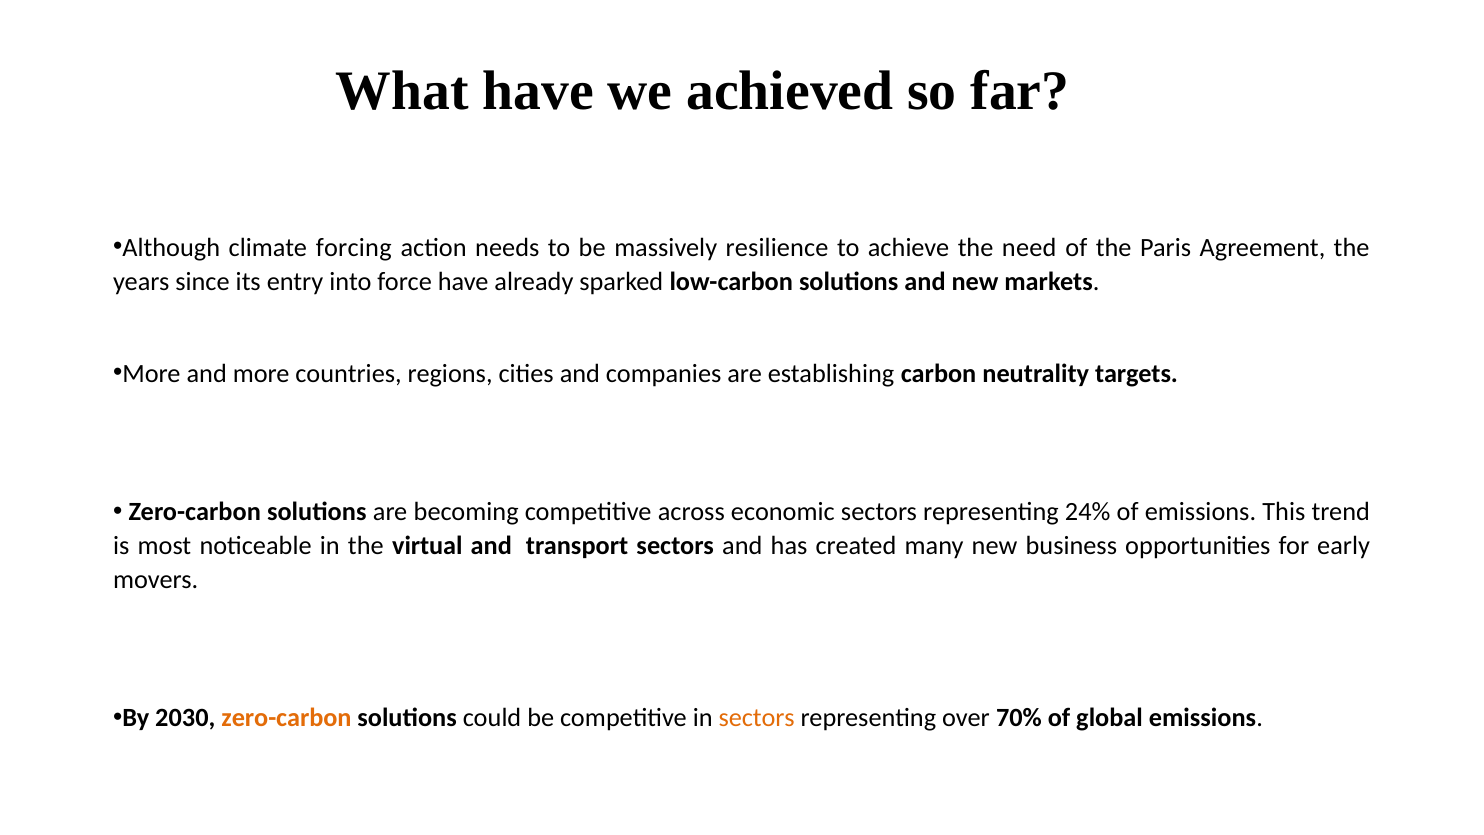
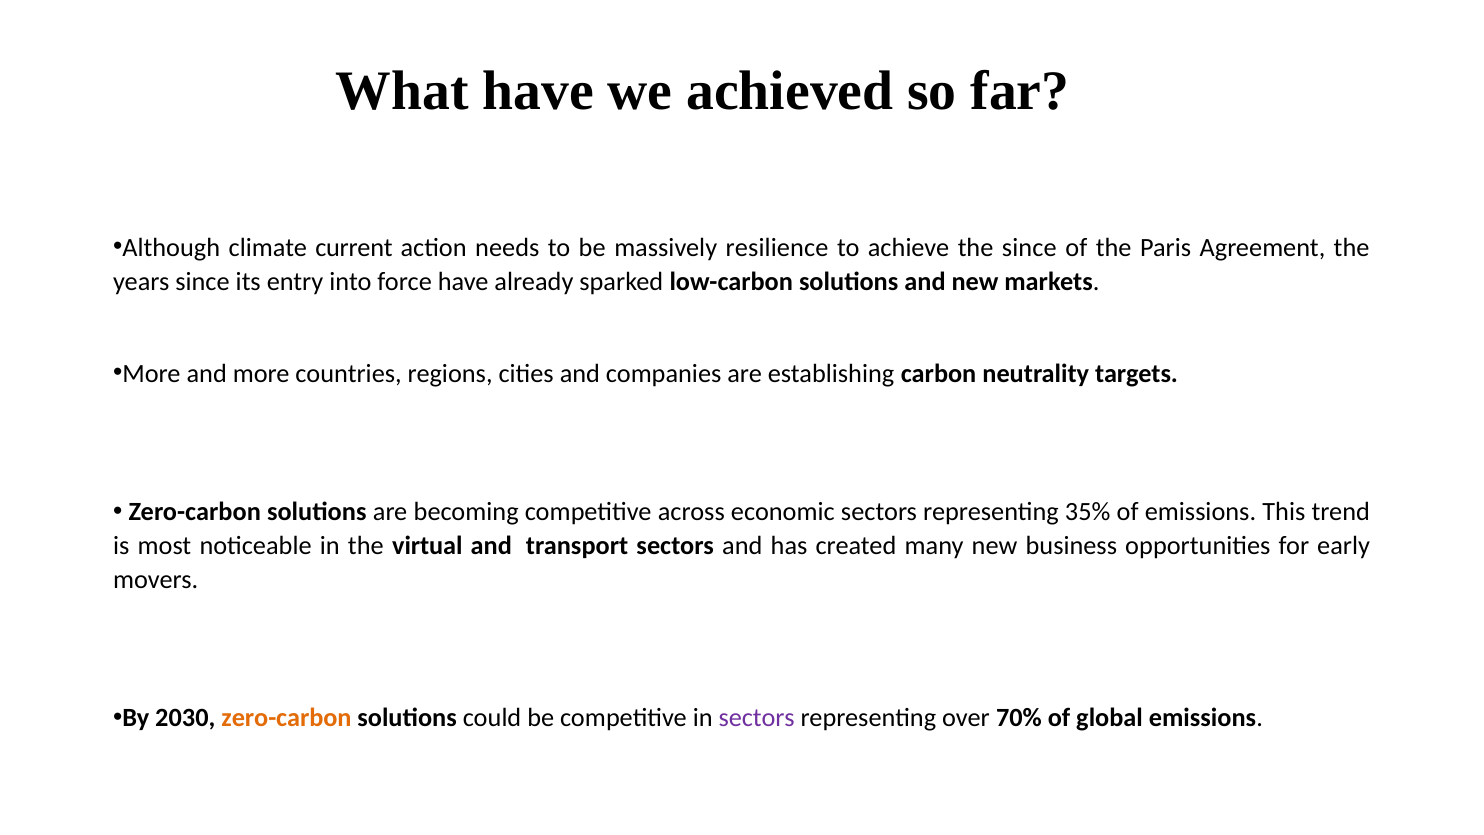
forcing: forcing -> current
the need: need -> since
24%: 24% -> 35%
sectors at (757, 718) colour: orange -> purple
